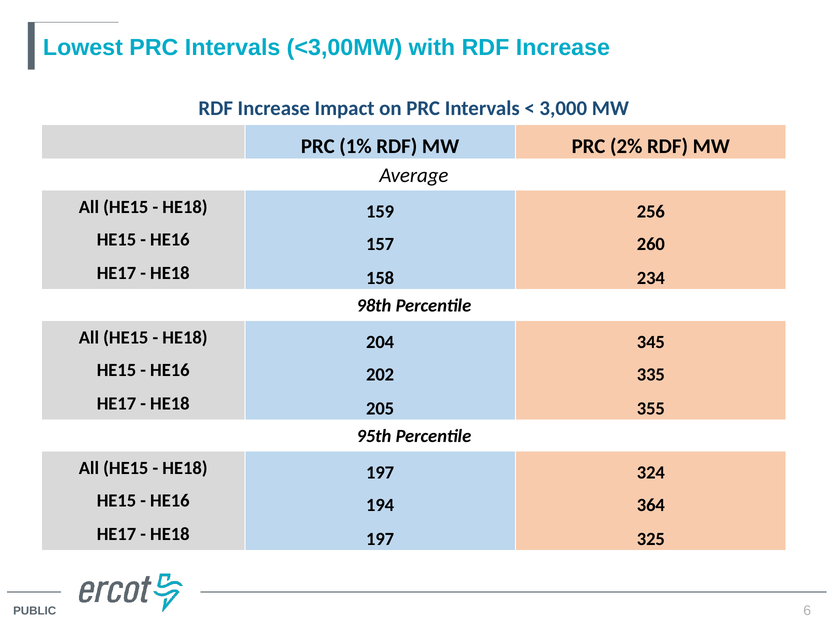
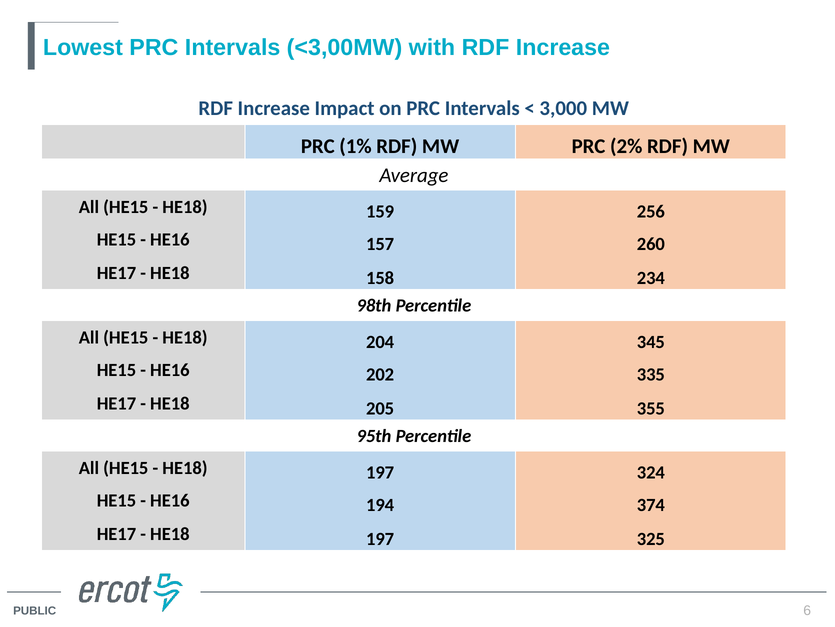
364: 364 -> 374
